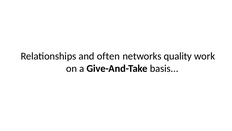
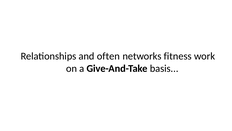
quality: quality -> fitness
